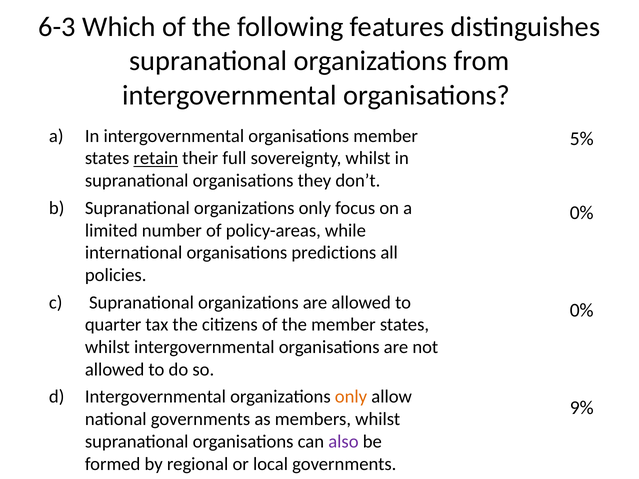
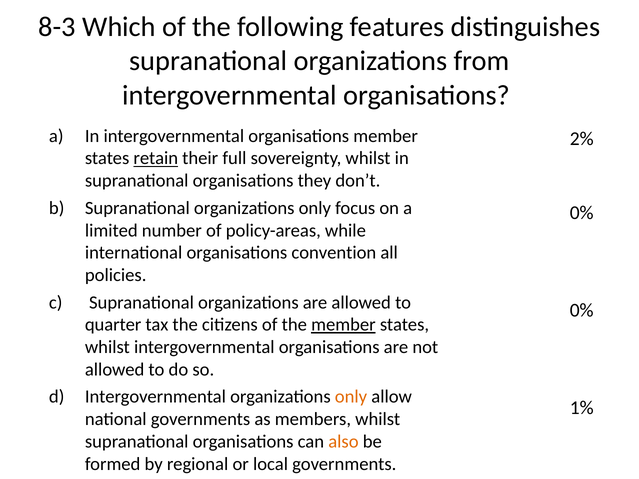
6-3: 6-3 -> 8-3
5%: 5% -> 2%
predictions: predictions -> convention
member at (343, 325) underline: none -> present
9%: 9% -> 1%
also colour: purple -> orange
